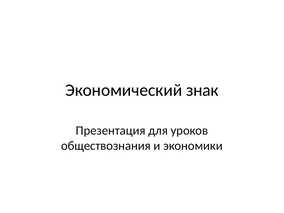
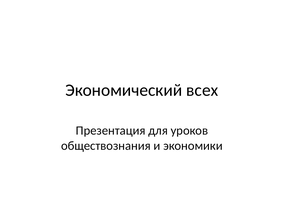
знак: знак -> всех
